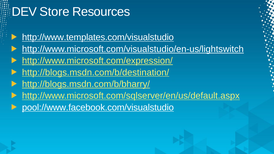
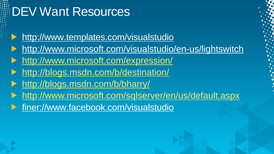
Store: Store -> Want
pool://www.facebook.com/visualstudio: pool://www.facebook.com/visualstudio -> finer://www.facebook.com/visualstudio
